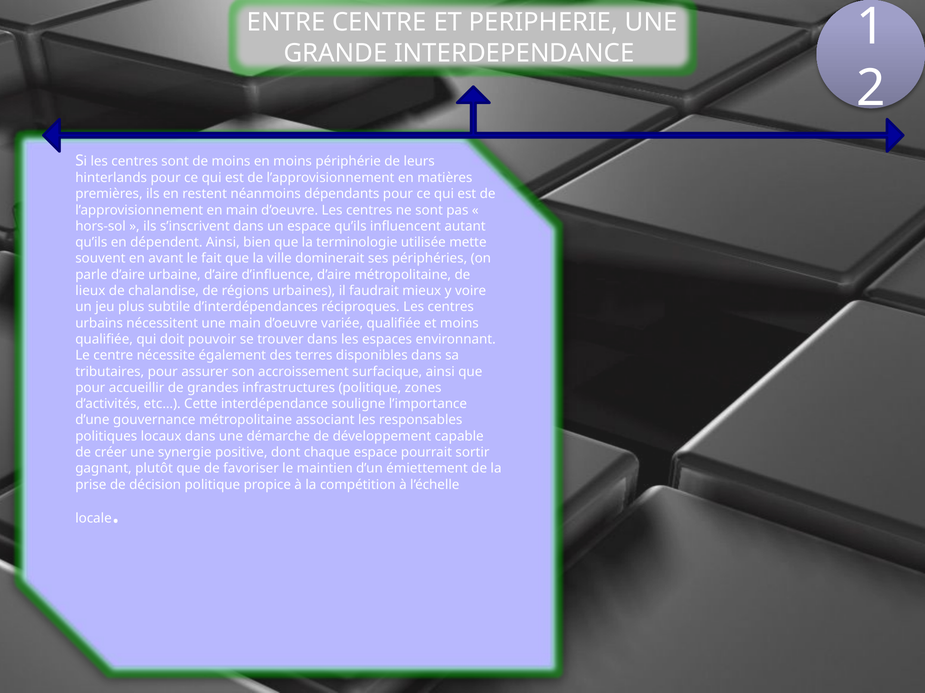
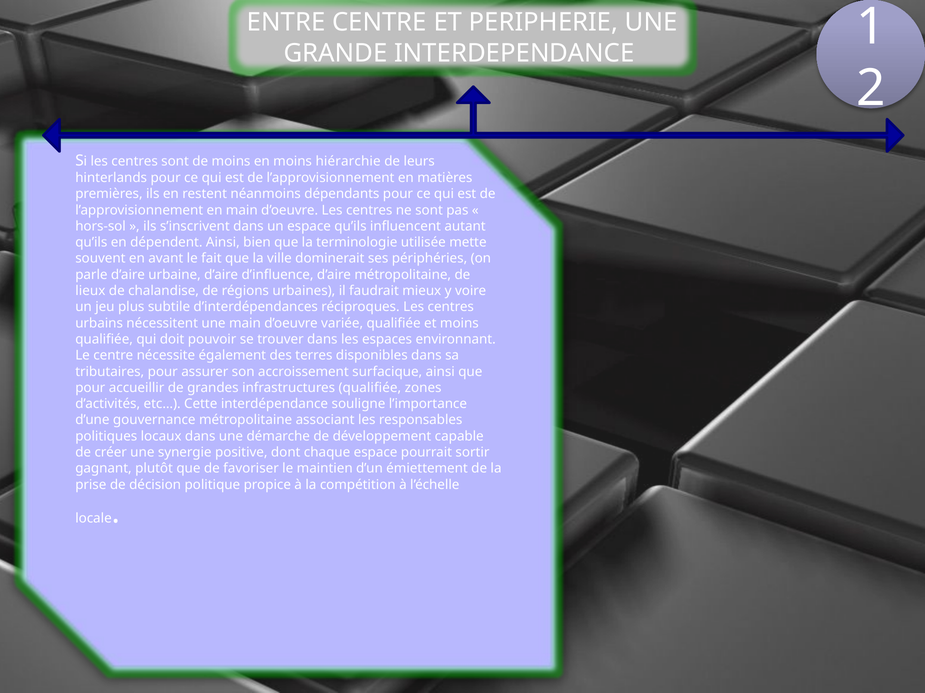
périphérie: périphérie -> hiérarchie
infrastructures politique: politique -> qualifiée
